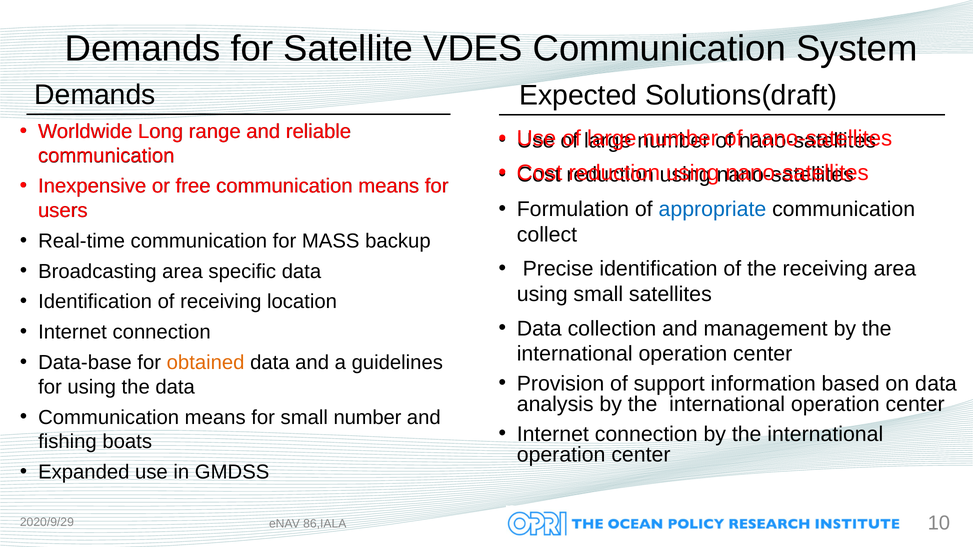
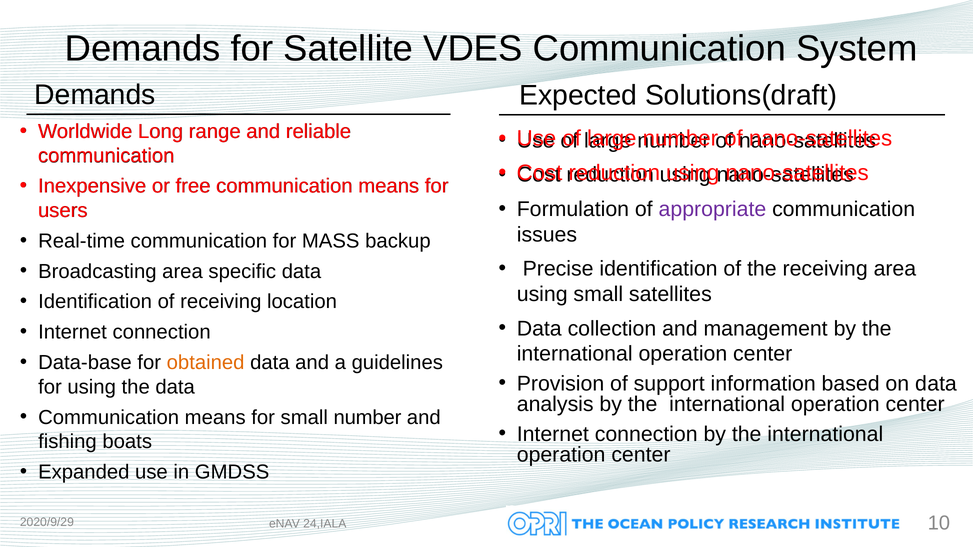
appropriate colour: blue -> purple
collect: collect -> issues
86,IALA: 86,IALA -> 24,IALA
